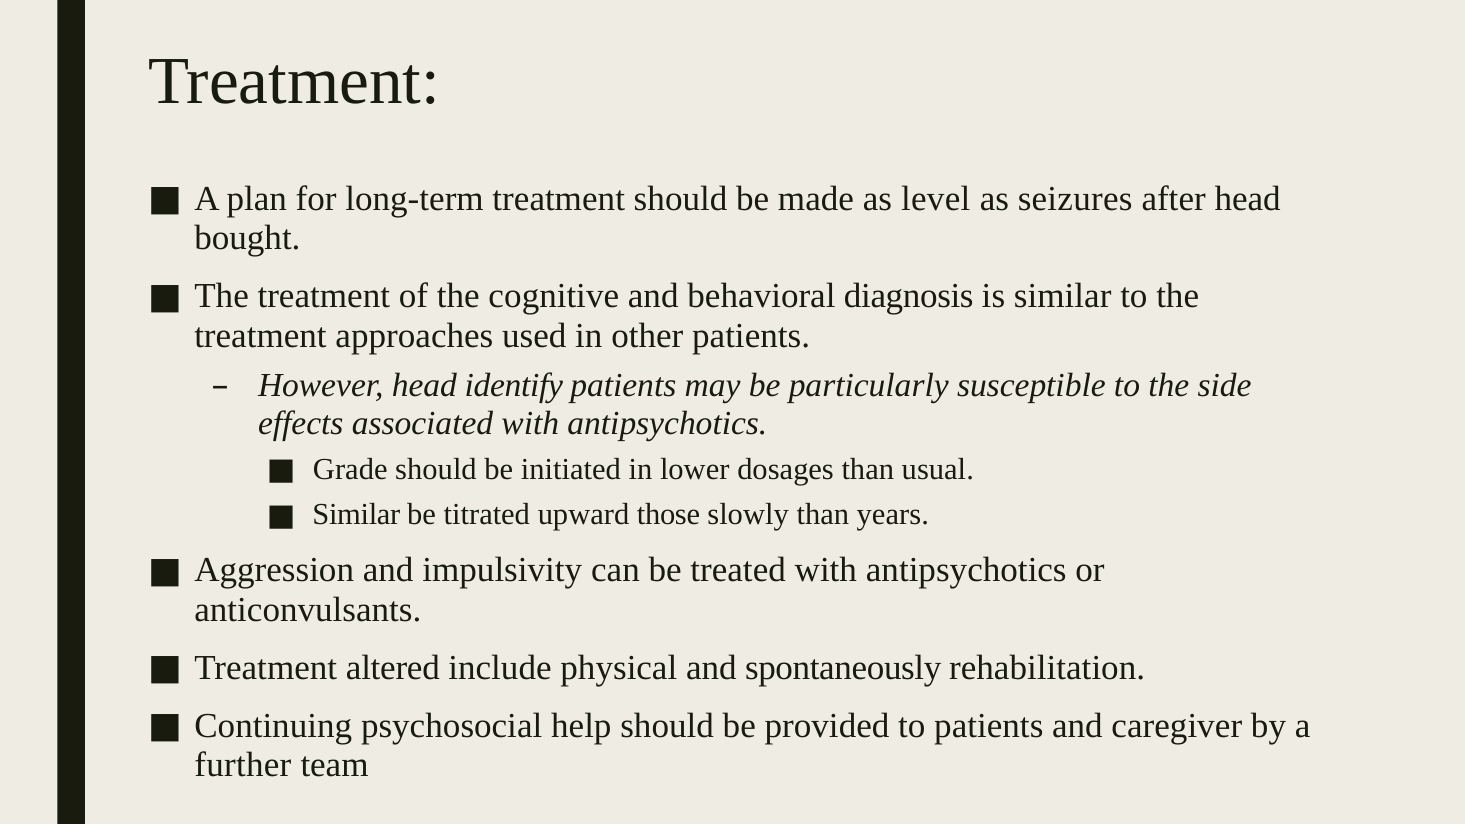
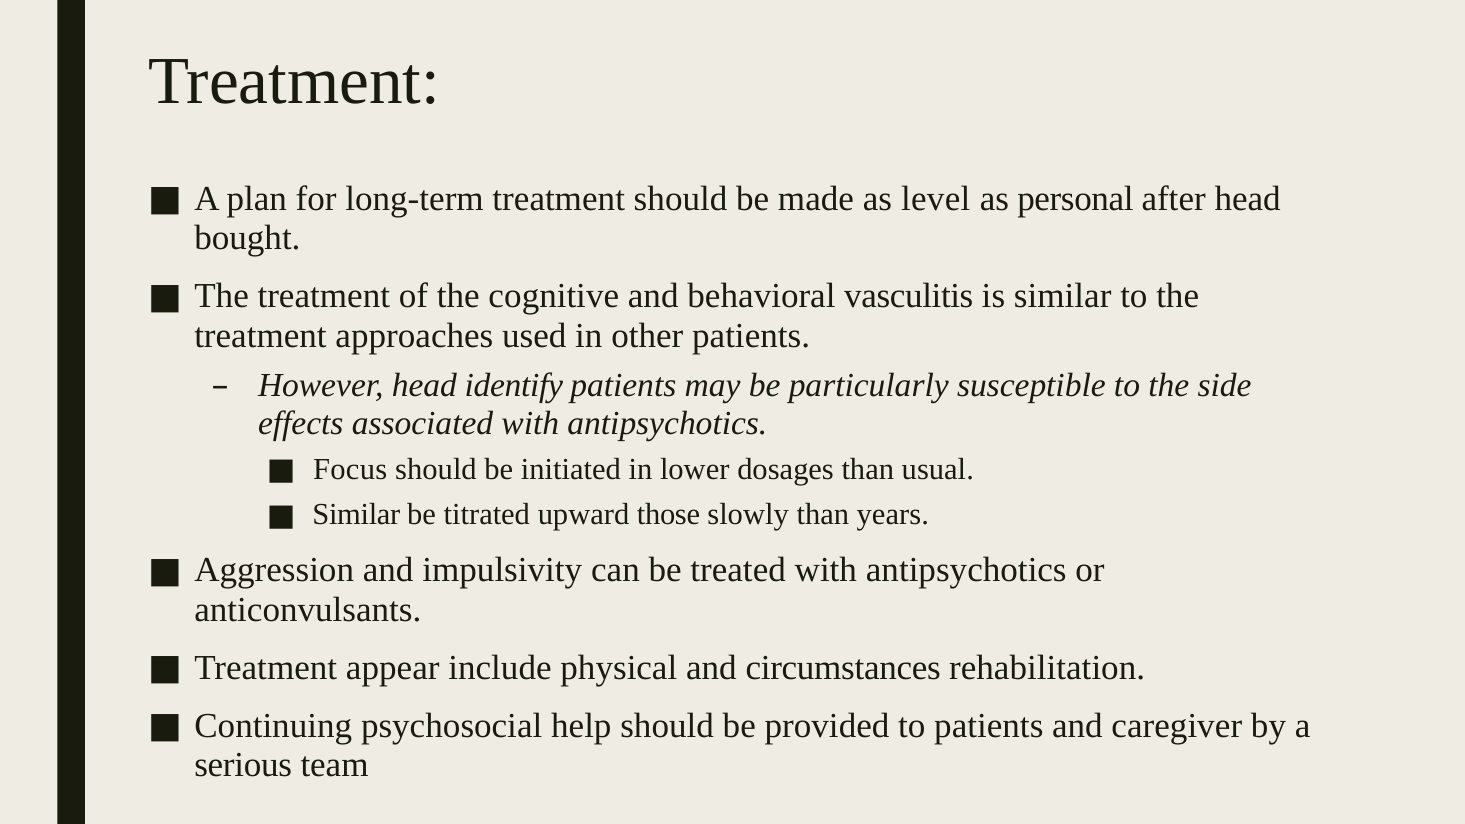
seizures: seizures -> personal
diagnosis: diagnosis -> vasculitis
Grade: Grade -> Focus
altered: altered -> appear
spontaneously: spontaneously -> circumstances
further: further -> serious
